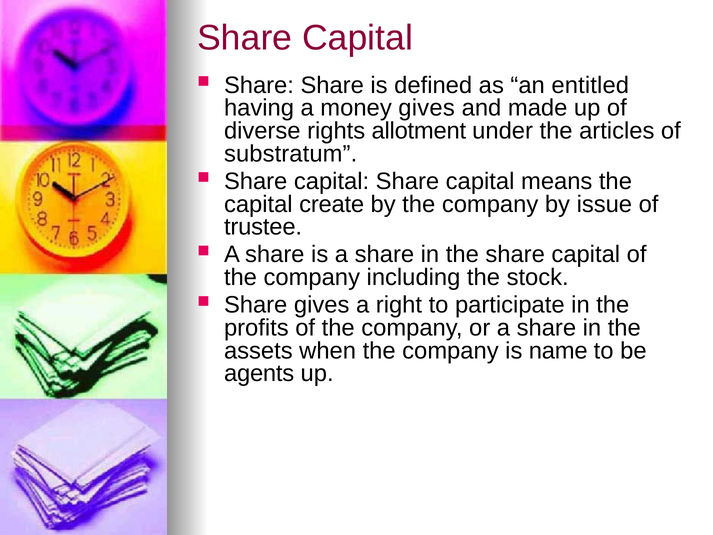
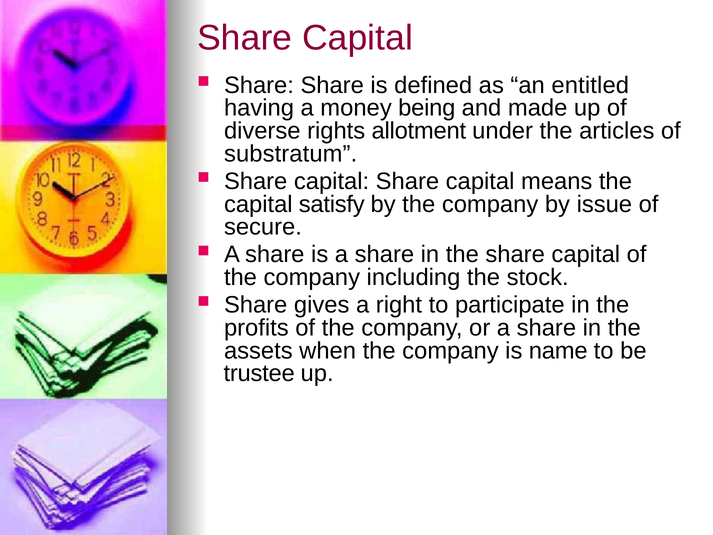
money gives: gives -> being
create: create -> satisfy
trustee: trustee -> secure
agents: agents -> trustee
